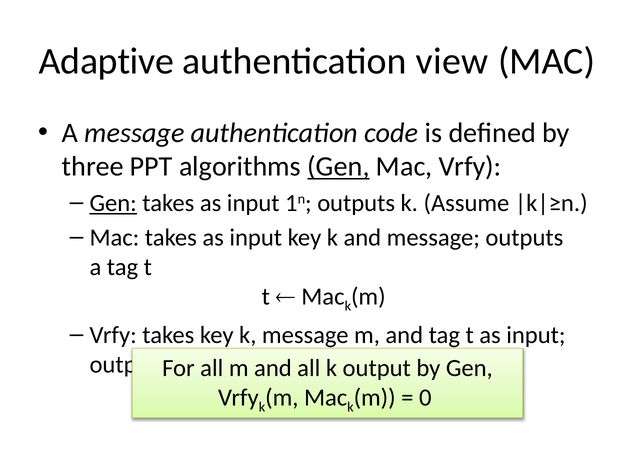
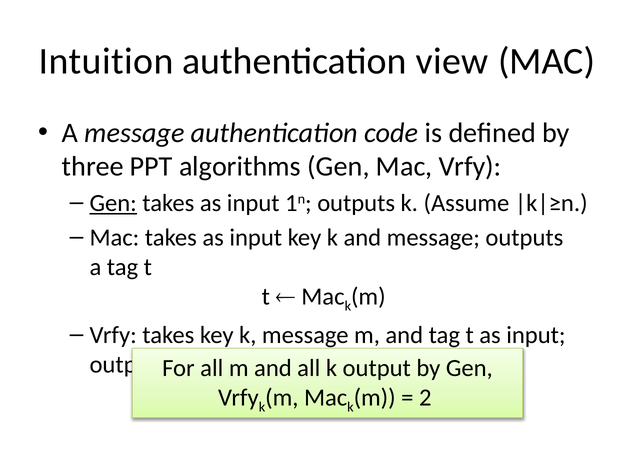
Adaptive: Adaptive -> Intuition
Gen at (338, 167) underline: present -> none
0 at (425, 398): 0 -> 2
